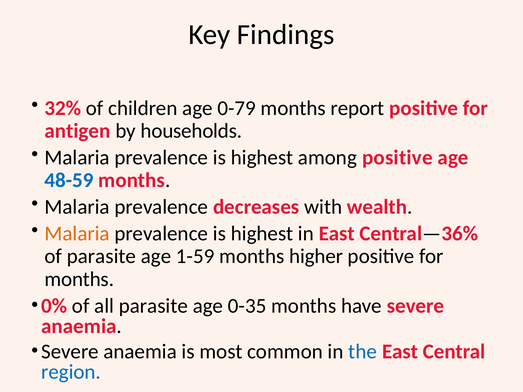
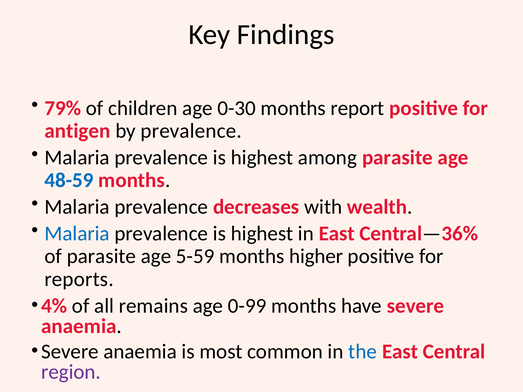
32%: 32% -> 79%
0-79: 0-79 -> 0-30
by households: households -> prevalence
among positive: positive -> parasite
Malaria at (77, 234) colour: orange -> blue
1-59: 1-59 -> 5-59
months at (79, 279): months -> reports
0%: 0% -> 4%
all parasite: parasite -> remains
0-35: 0-35 -> 0-99
region colour: blue -> purple
